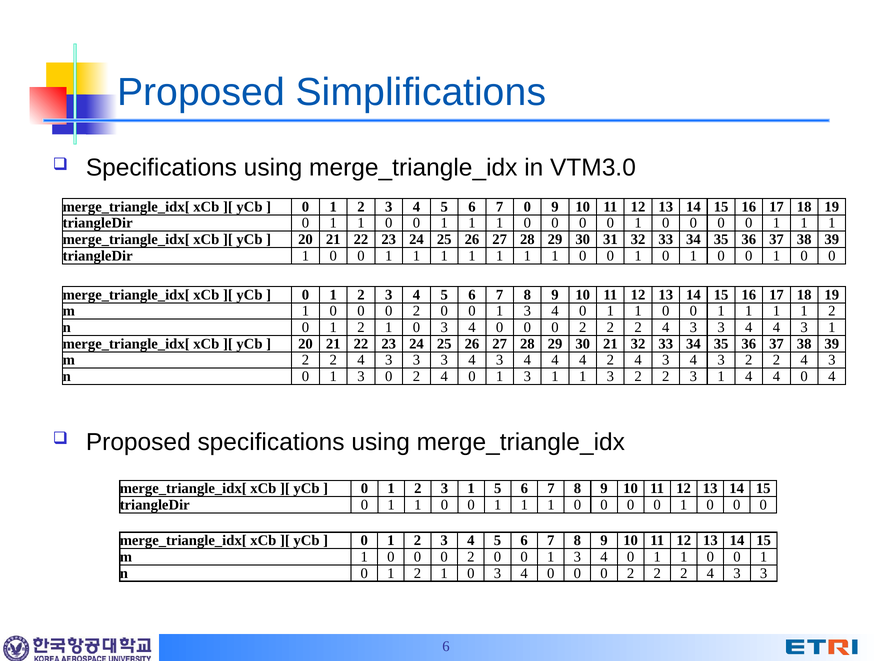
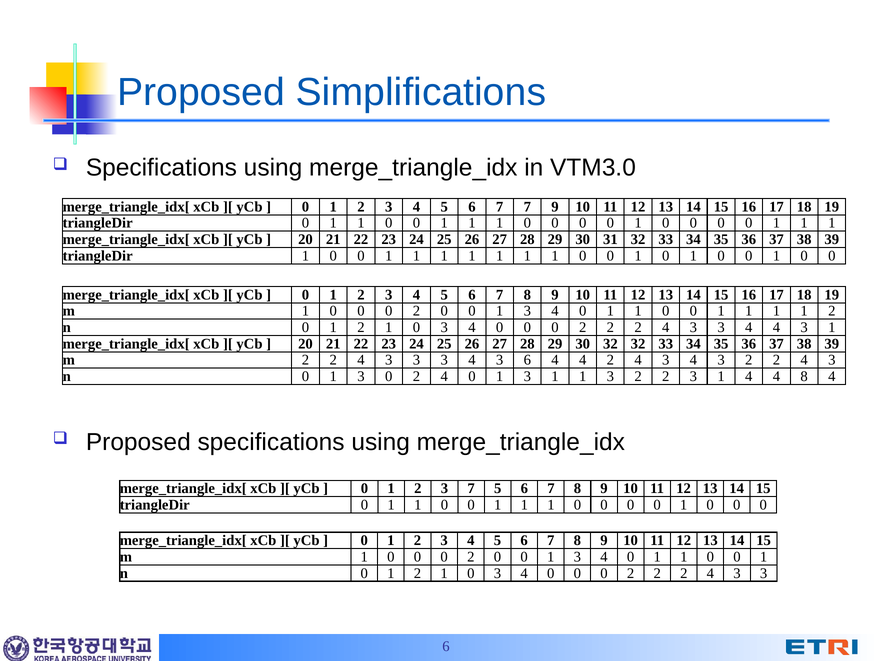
7 0: 0 -> 7
30 21: 21 -> 32
3 4 3 4: 4 -> 6
4 4 0: 0 -> 8
1 2 3 1: 1 -> 7
